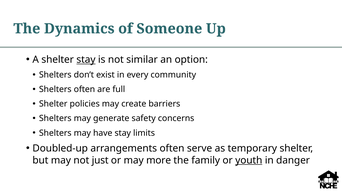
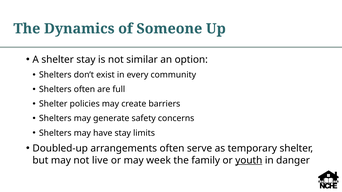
stay at (86, 60) underline: present -> none
just: just -> live
more: more -> week
